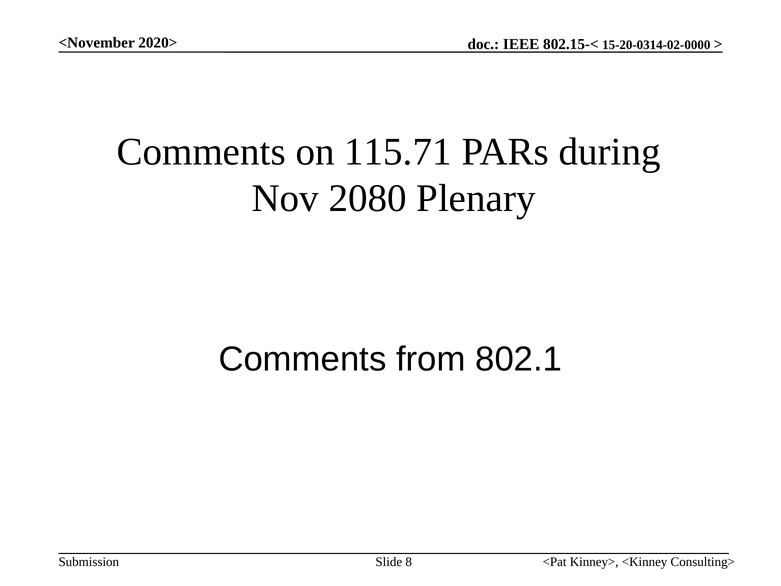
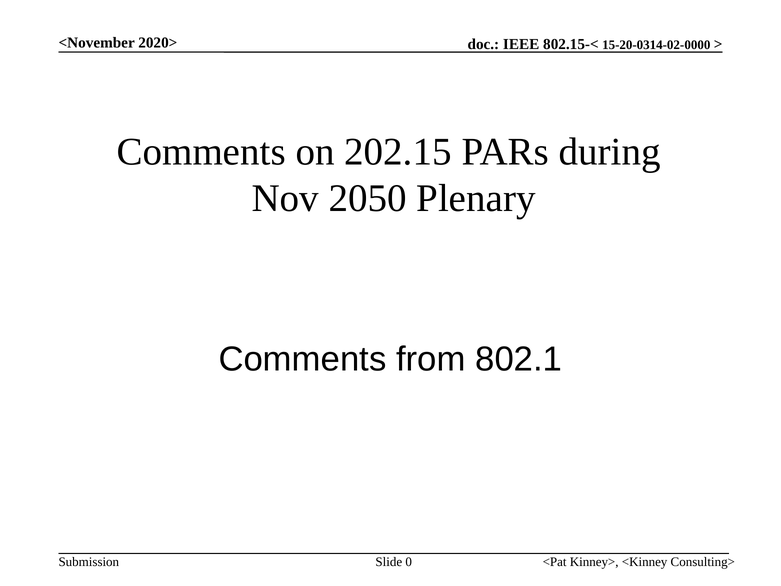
115.71: 115.71 -> 202.15
2080: 2080 -> 2050
8: 8 -> 0
